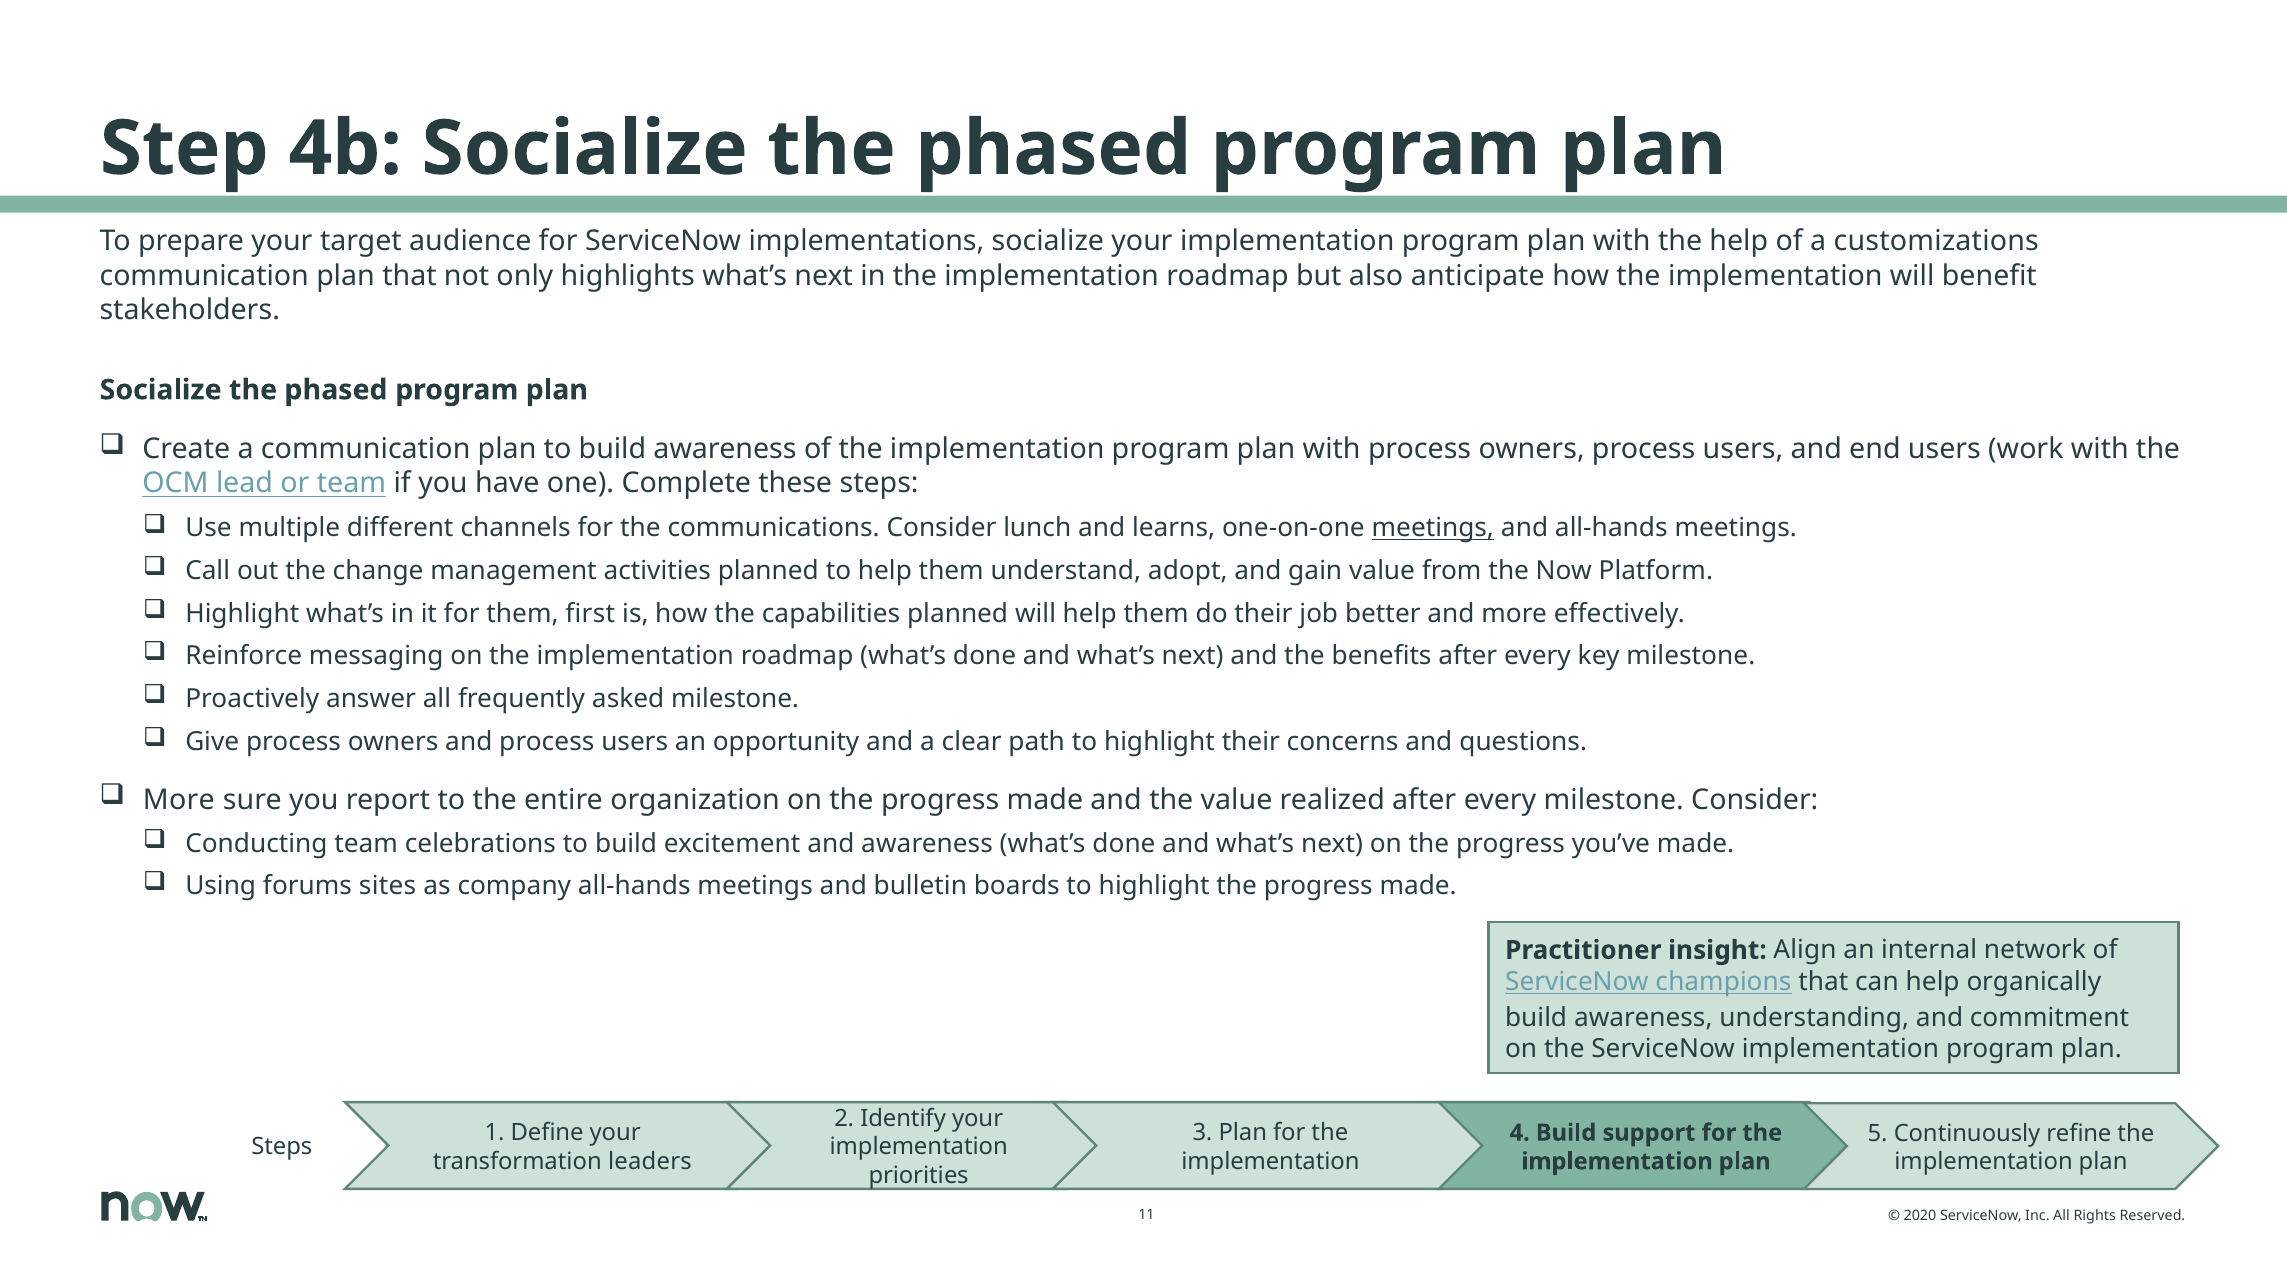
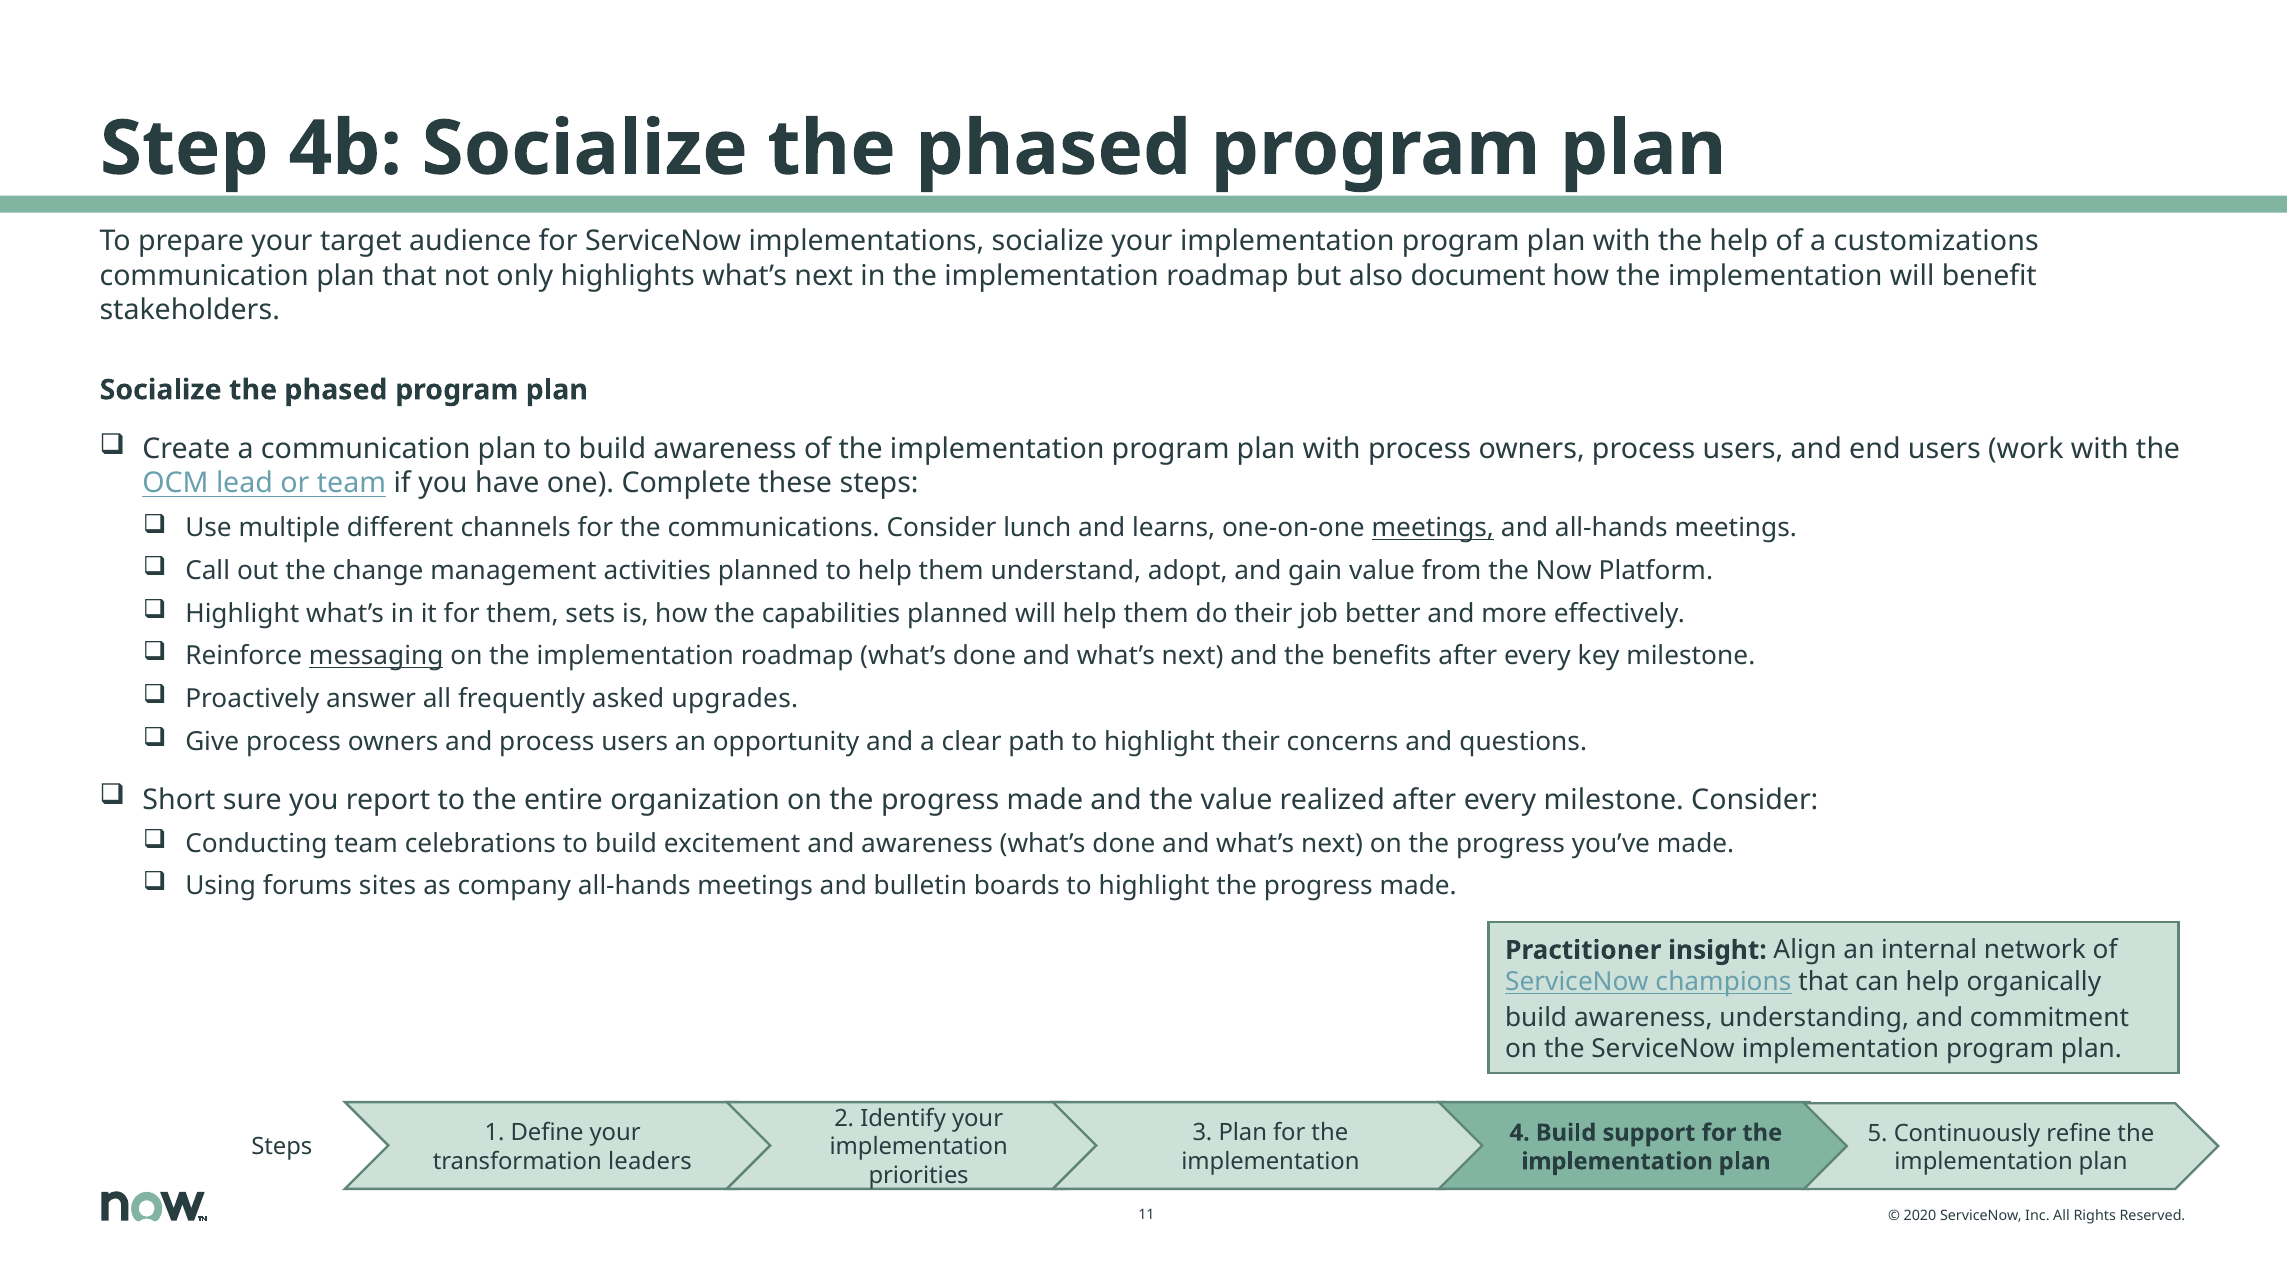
anticipate: anticipate -> document
first: first -> sets
messaging underline: none -> present
asked milestone: milestone -> upgrades
More at (179, 799): More -> Short
